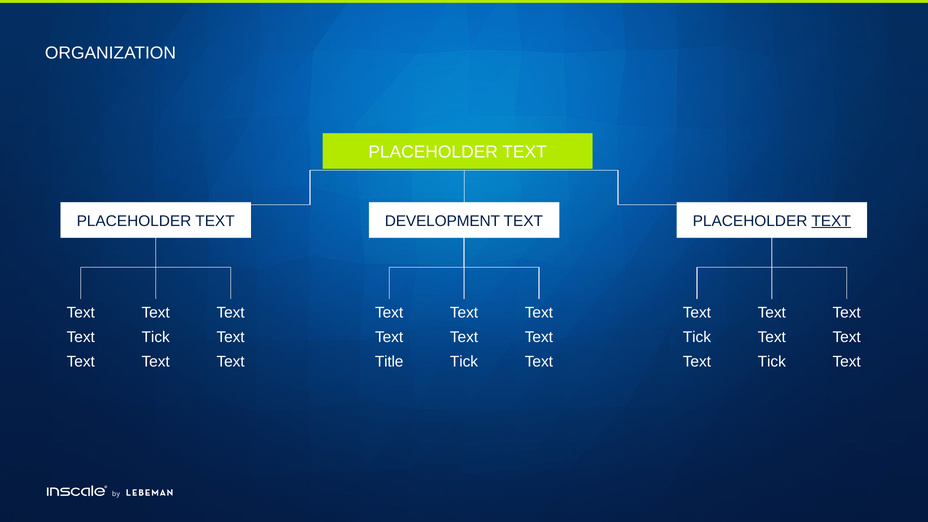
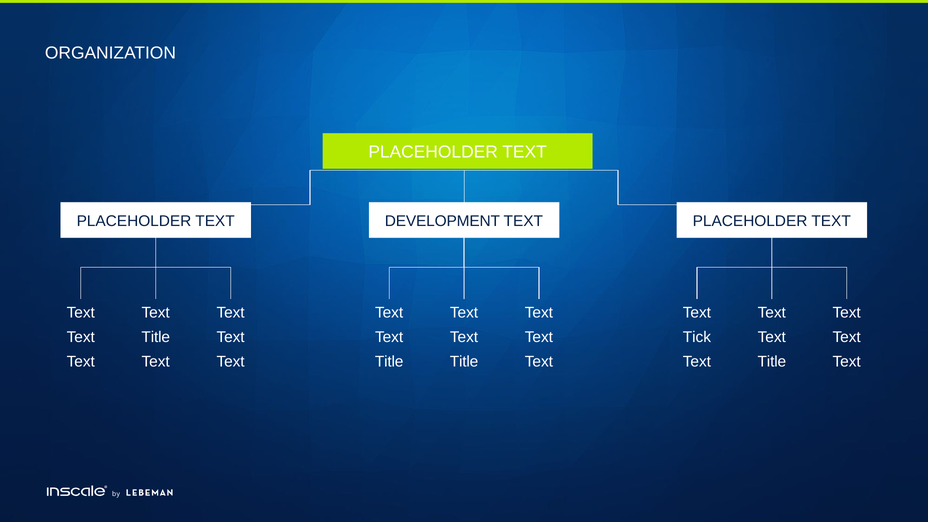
TEXT at (831, 221) underline: present -> none
Tick at (156, 337): Tick -> Title
Tick at (464, 362): Tick -> Title
Tick at (772, 362): Tick -> Title
